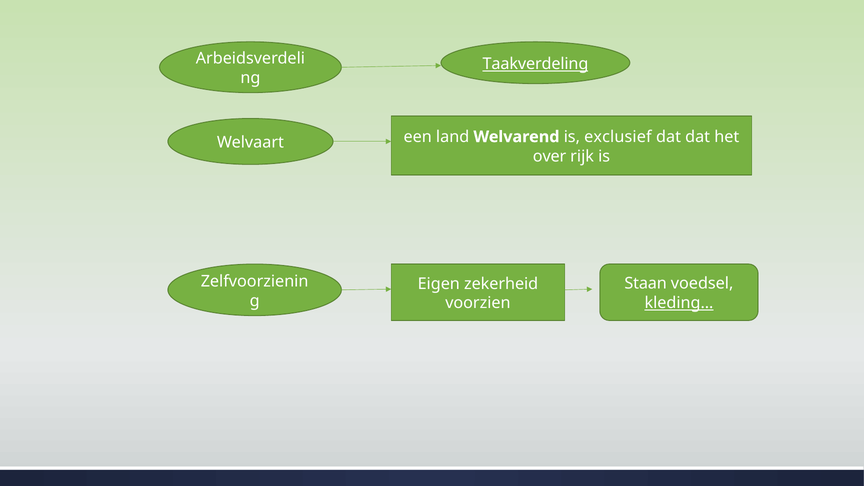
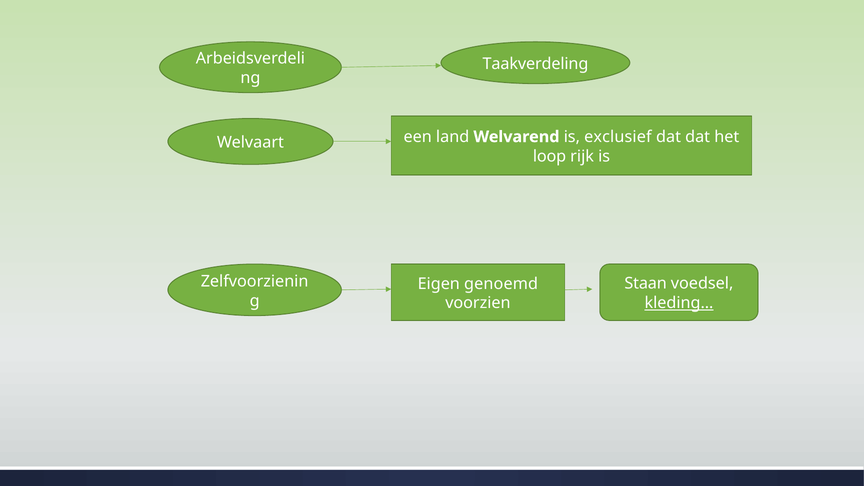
Taakverdeling underline: present -> none
over: over -> loop
zekerheid: zekerheid -> genoemd
